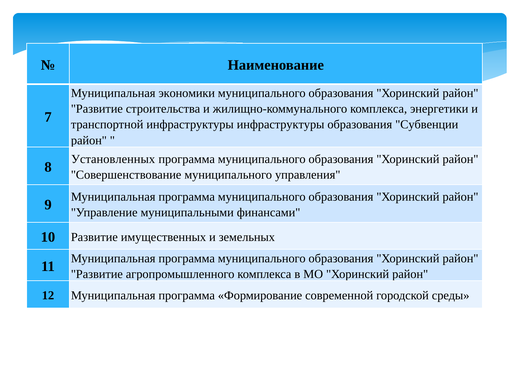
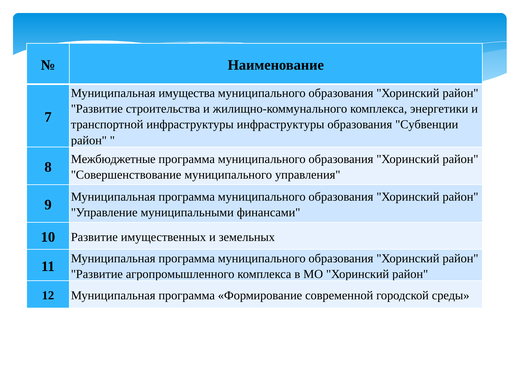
экономики: экономики -> имущества
Установленных: Установленных -> Межбюджетные
